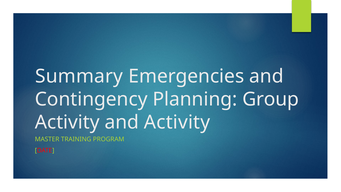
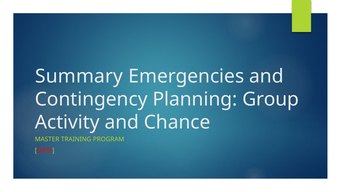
and Activity: Activity -> Chance
